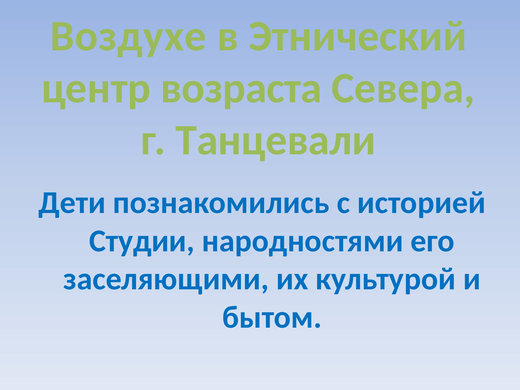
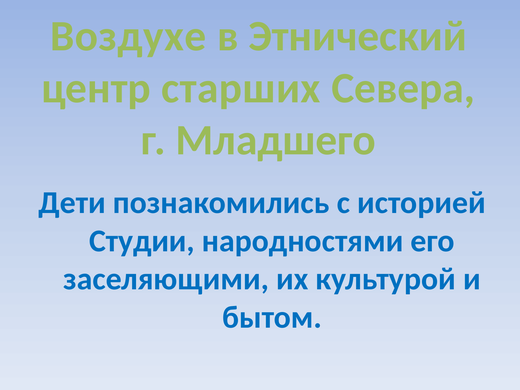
возраста: возраста -> старших
Танцевали: Танцевали -> Младшего
